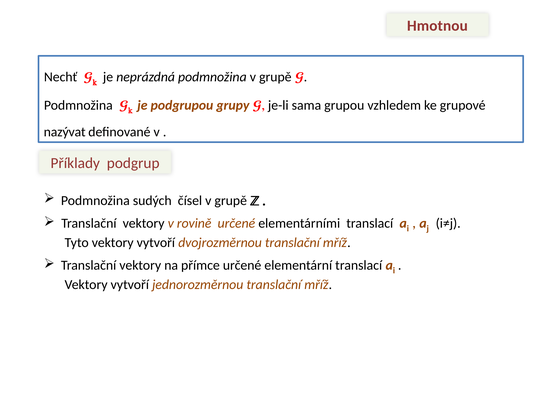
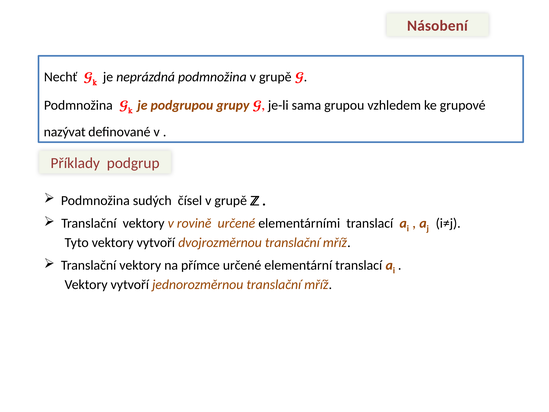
Hmotnou: Hmotnou -> Násobení
